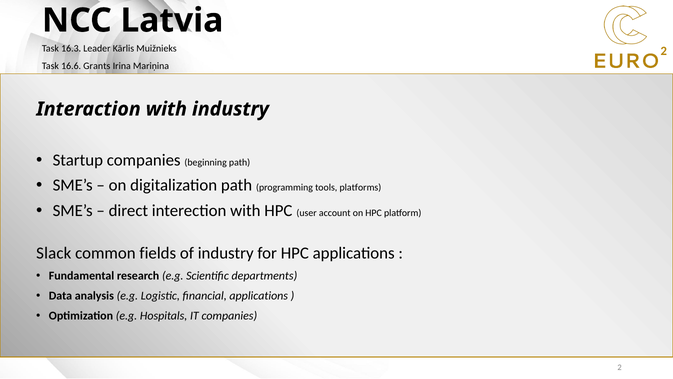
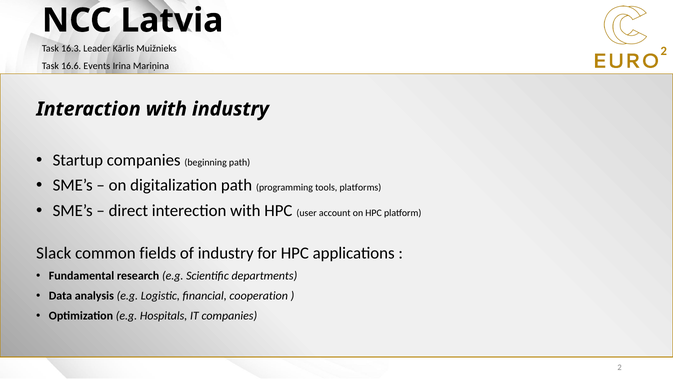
Grants: Grants -> Events
financial applications: applications -> cooperation
